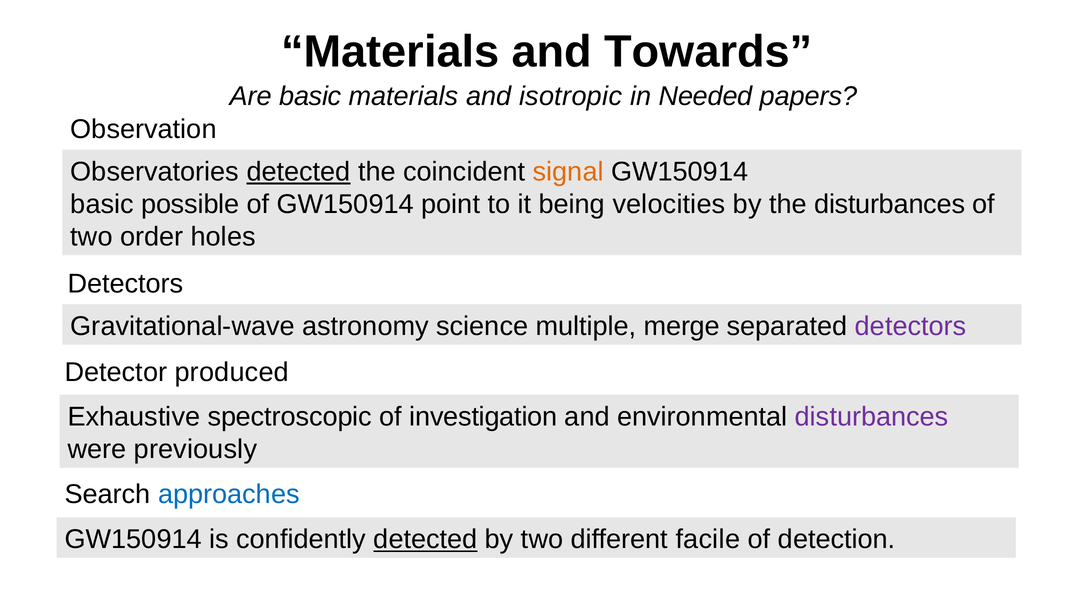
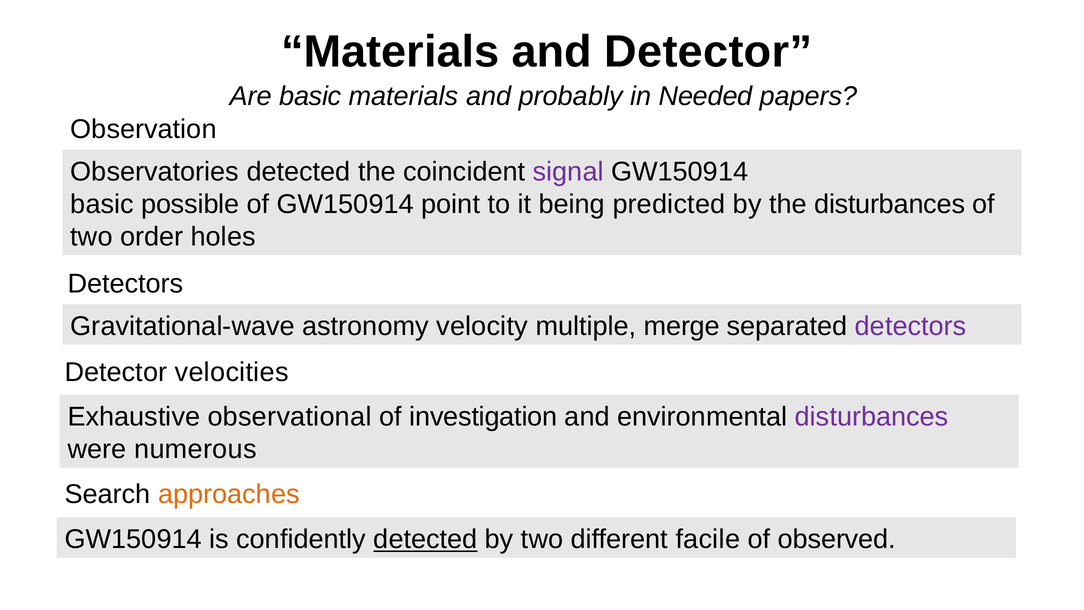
and Towards: Towards -> Detector
isotropic: isotropic -> probably
detected at (299, 172) underline: present -> none
signal colour: orange -> purple
velocities: velocities -> predicted
science: science -> velocity
produced: produced -> velocities
spectroscopic: spectroscopic -> observational
previously: previously -> numerous
approaches colour: blue -> orange
detection: detection -> observed
